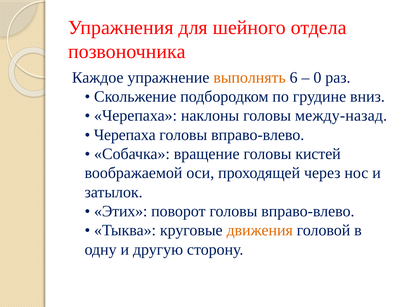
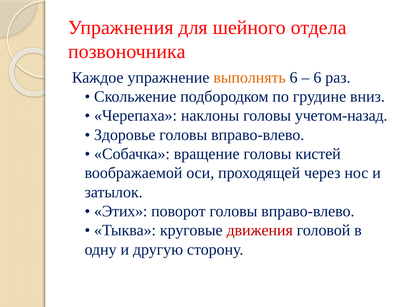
0 at (317, 77): 0 -> 6
между-назад: между-назад -> учетом-назад
Черепаха at (125, 135): Черепаха -> Здоровье
движения colour: orange -> red
